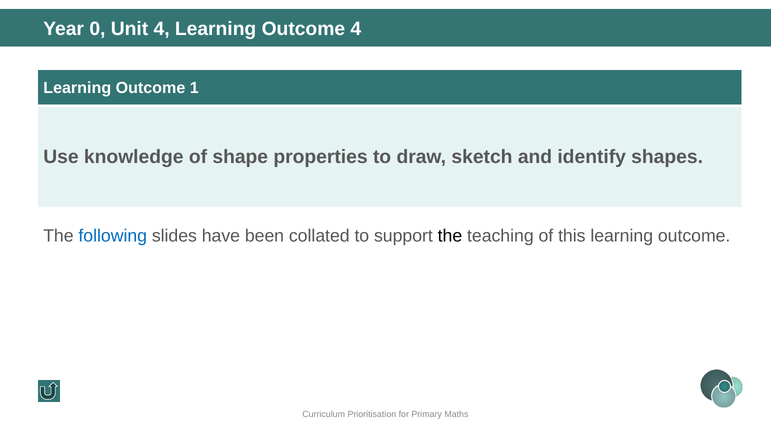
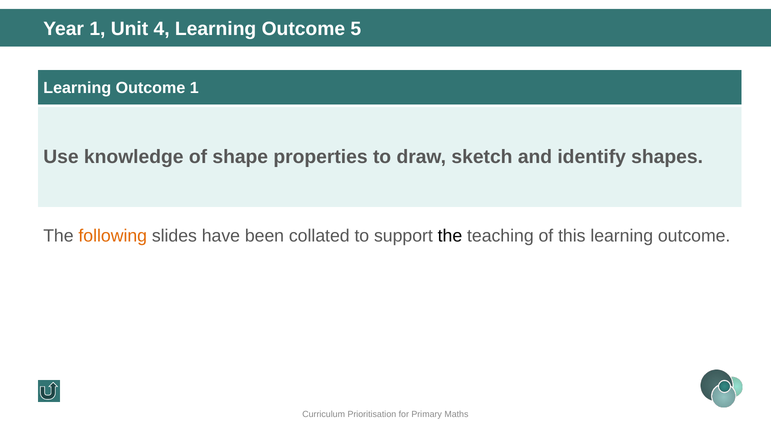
Year 0: 0 -> 1
Outcome 4: 4 -> 5
following colour: blue -> orange
